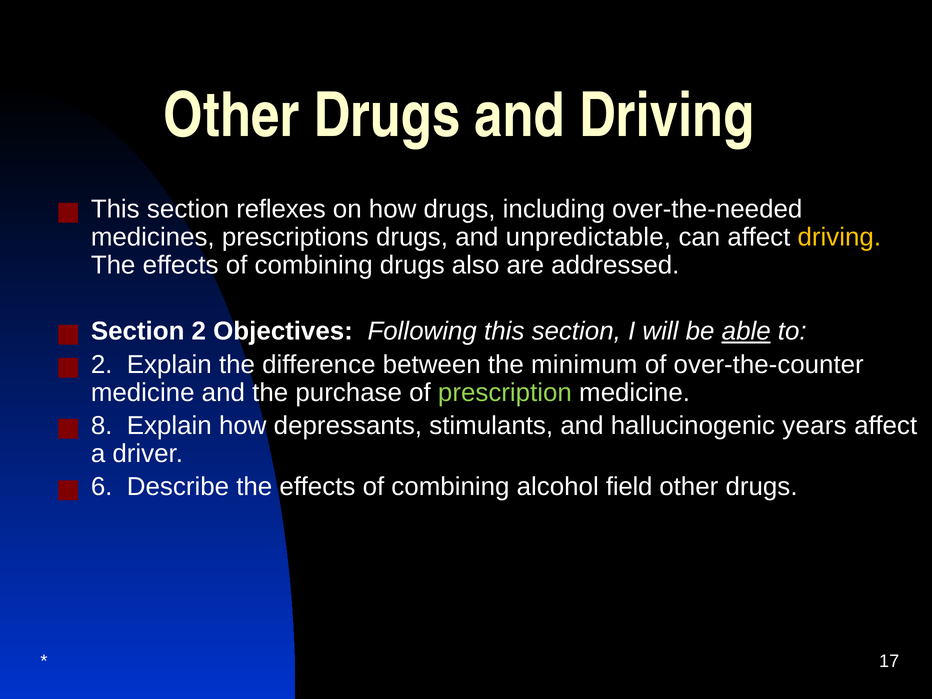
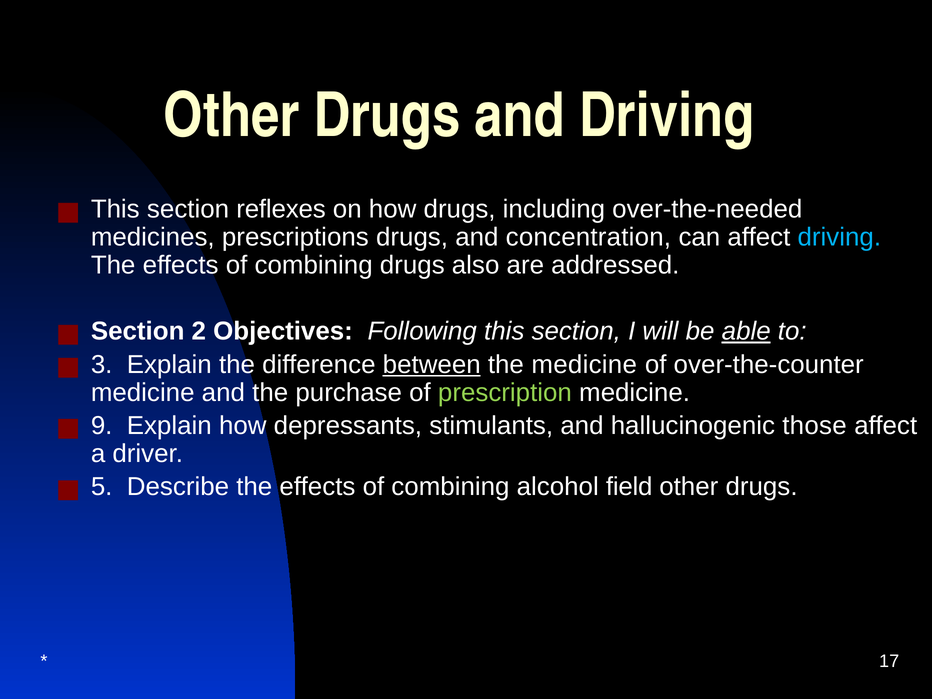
unpredictable: unpredictable -> concentration
driving at (839, 237) colour: yellow -> light blue
2 at (102, 365): 2 -> 3
between underline: none -> present
the minimum: minimum -> medicine
8: 8 -> 9
years: years -> those
6: 6 -> 5
